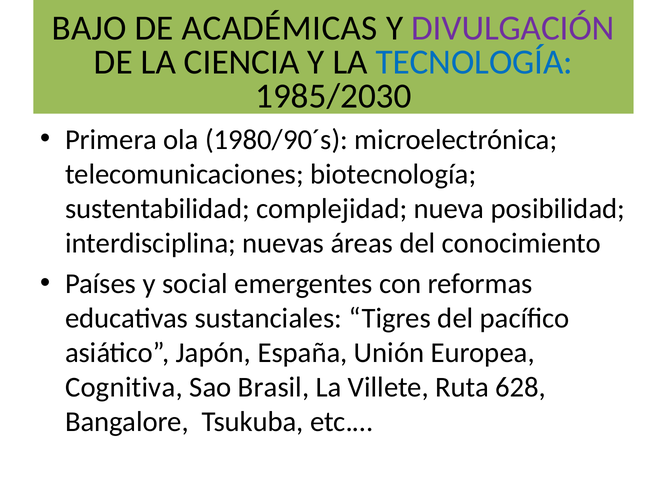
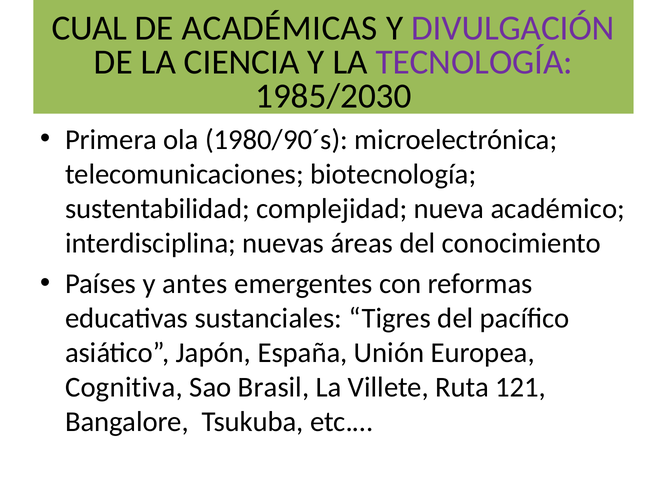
BAJO: BAJO -> CUAL
TECNOLOGÍA colour: blue -> purple
posibilidad: posibilidad -> académico
social: social -> antes
628: 628 -> 121
